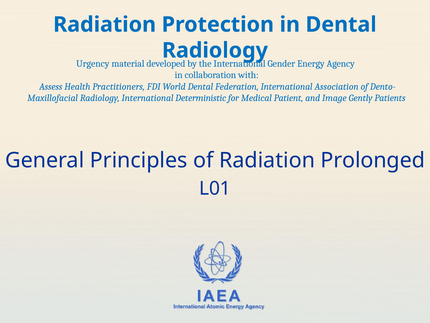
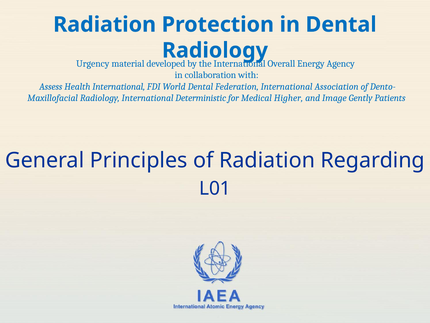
Gender: Gender -> Overall
Health Practitioners: Practitioners -> International
Patient: Patient -> Higher
Prolonged: Prolonged -> Regarding
